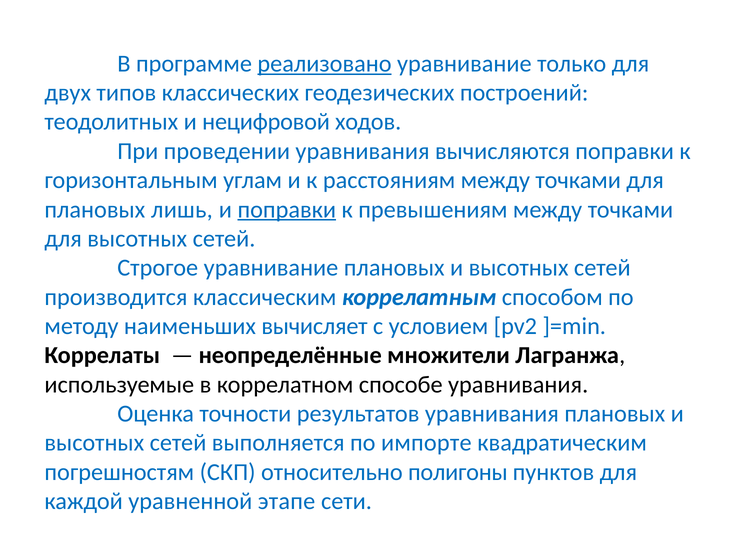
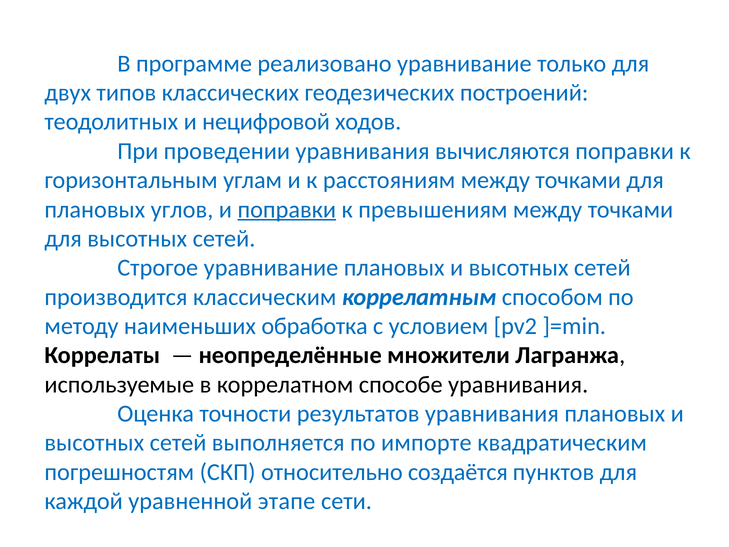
реализовано underline: present -> none
лишь: лишь -> углов
вычисляет: вычисляет -> обработка
полигоны: полигоны -> создаётся
